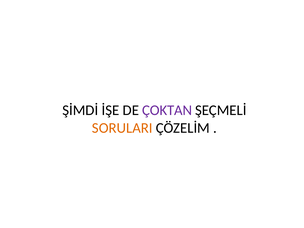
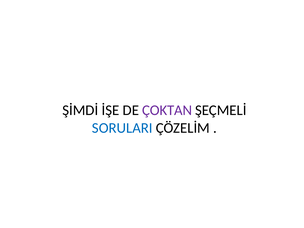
SORULARI colour: orange -> blue
